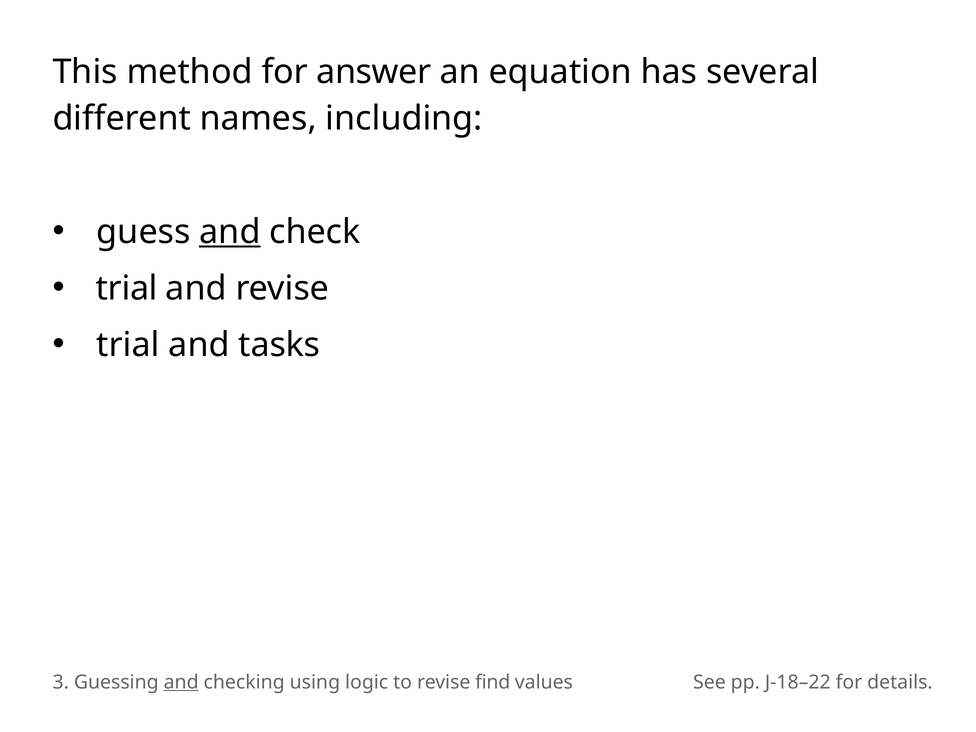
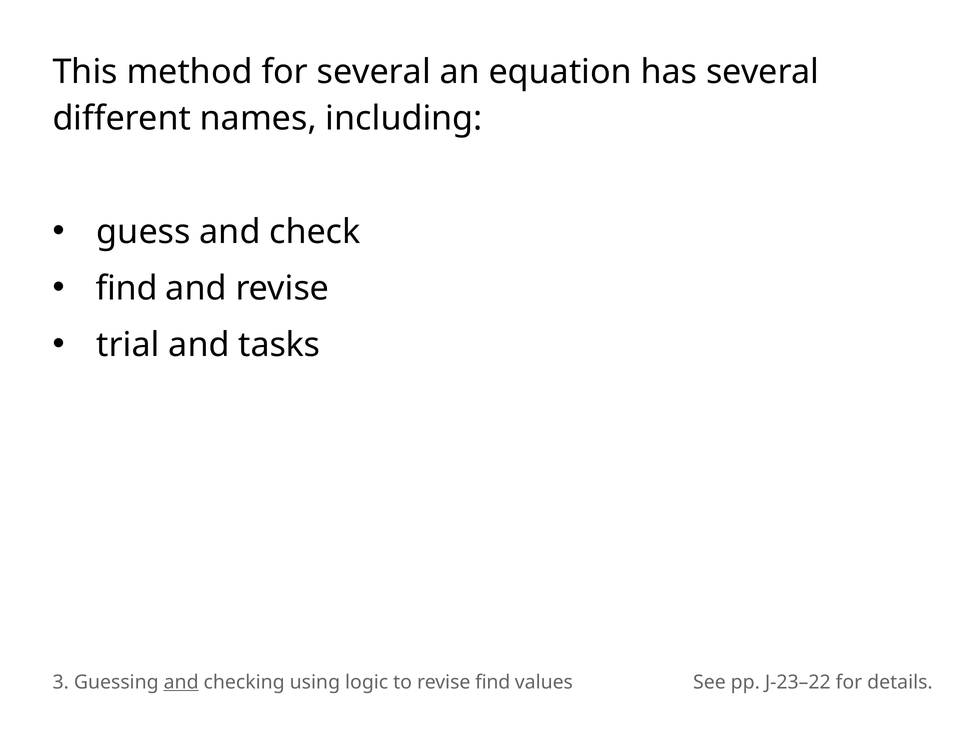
for answer: answer -> several
and at (230, 232) underline: present -> none
trial at (127, 288): trial -> find
J-18–22: J-18–22 -> J-23–22
